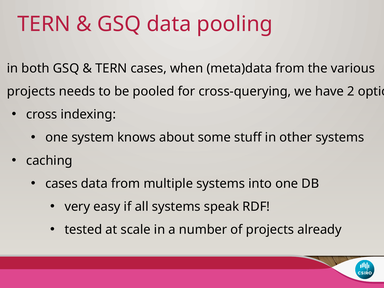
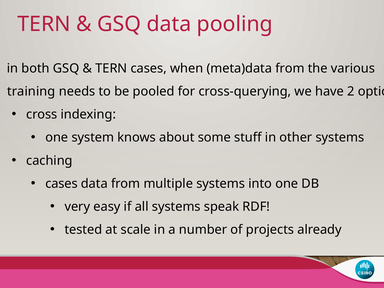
projects at (31, 91): projects -> training
